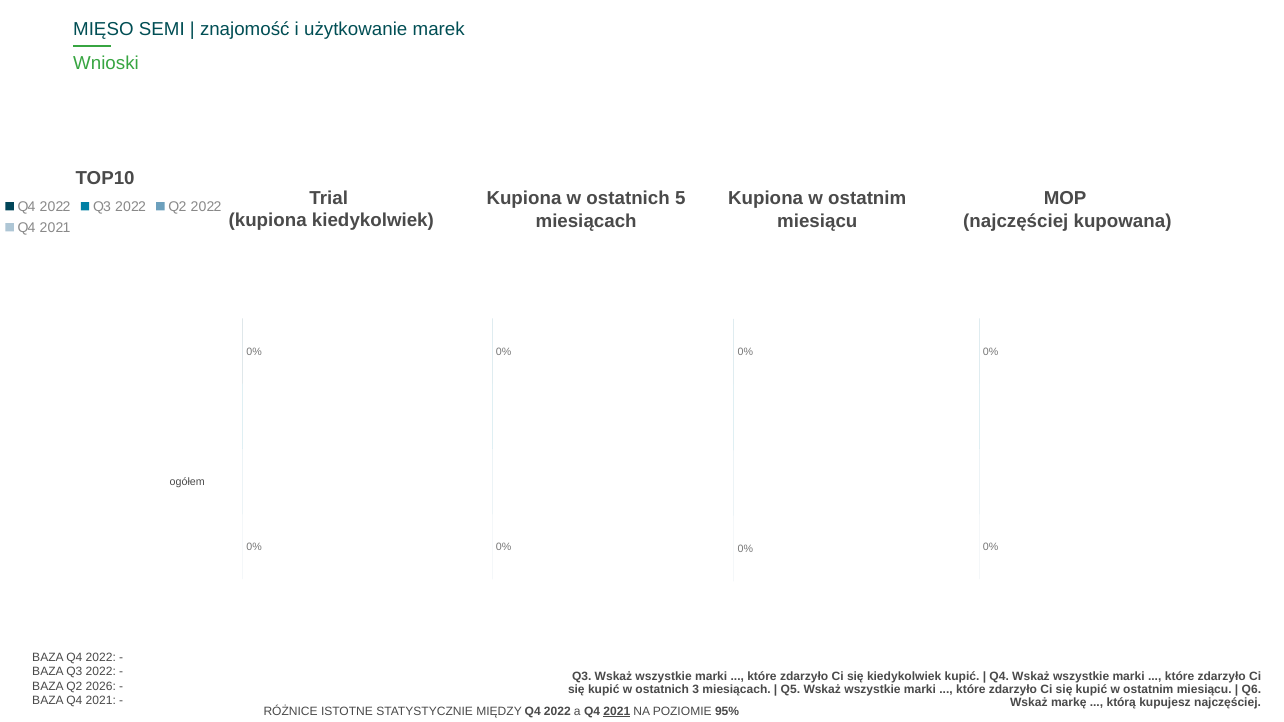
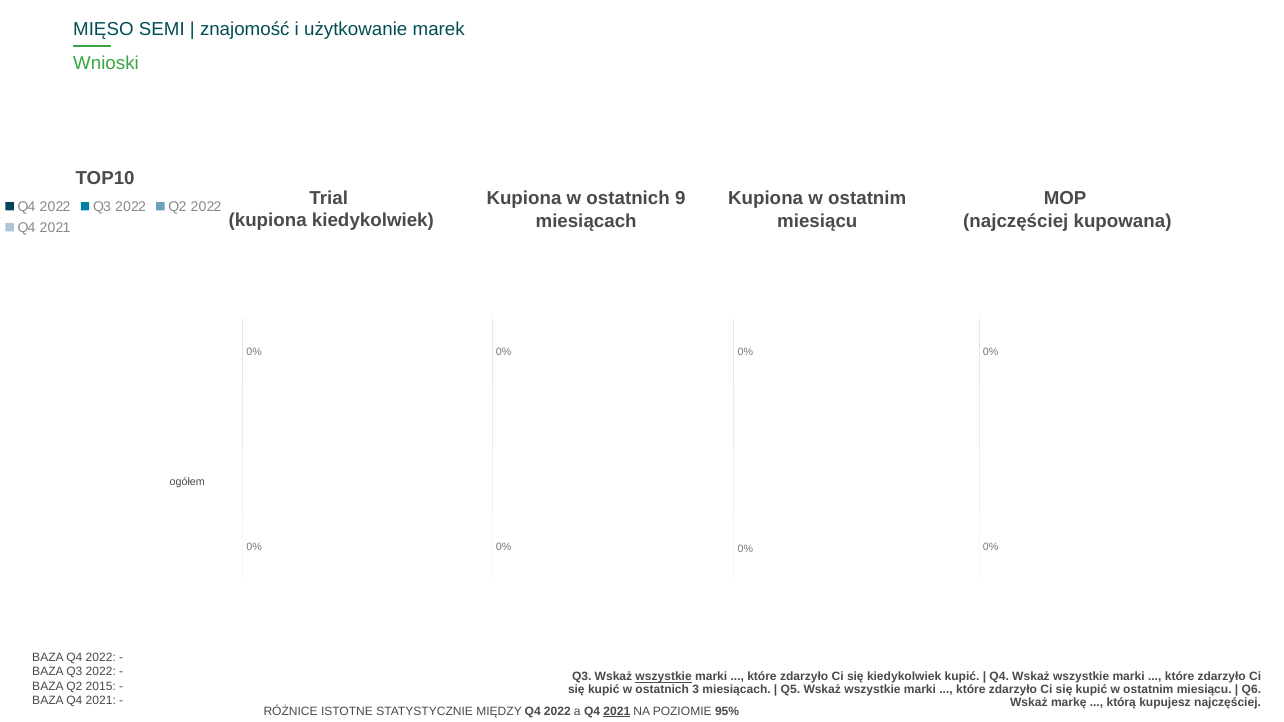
5: 5 -> 9
wszystkie at (664, 677) underline: none -> present
2026: 2026 -> 2015
